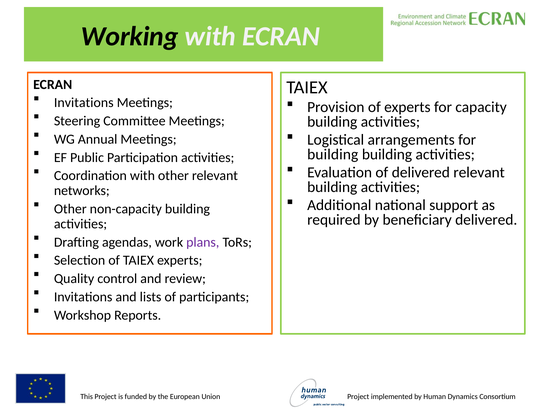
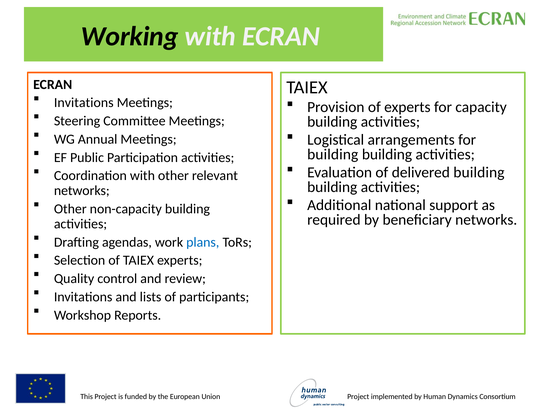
delivered relevant: relevant -> building
beneficiary delivered: delivered -> networks
plans colour: purple -> blue
